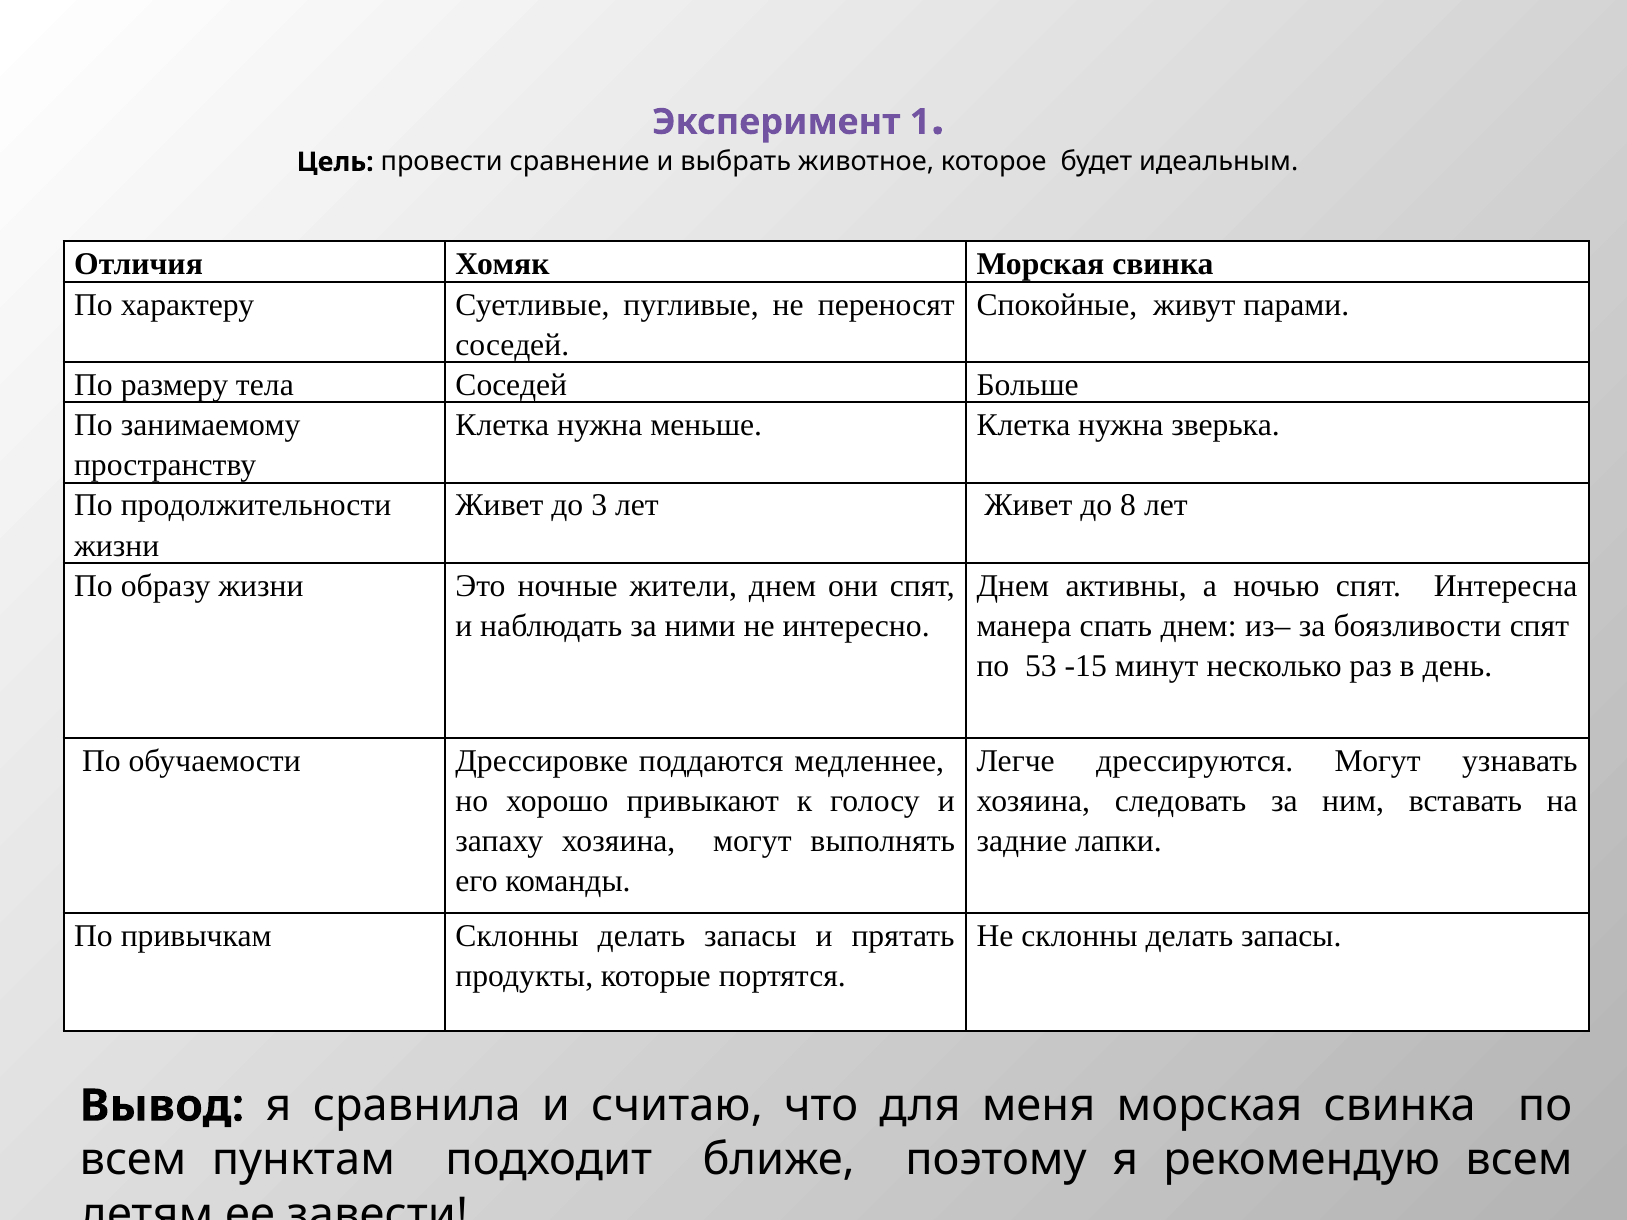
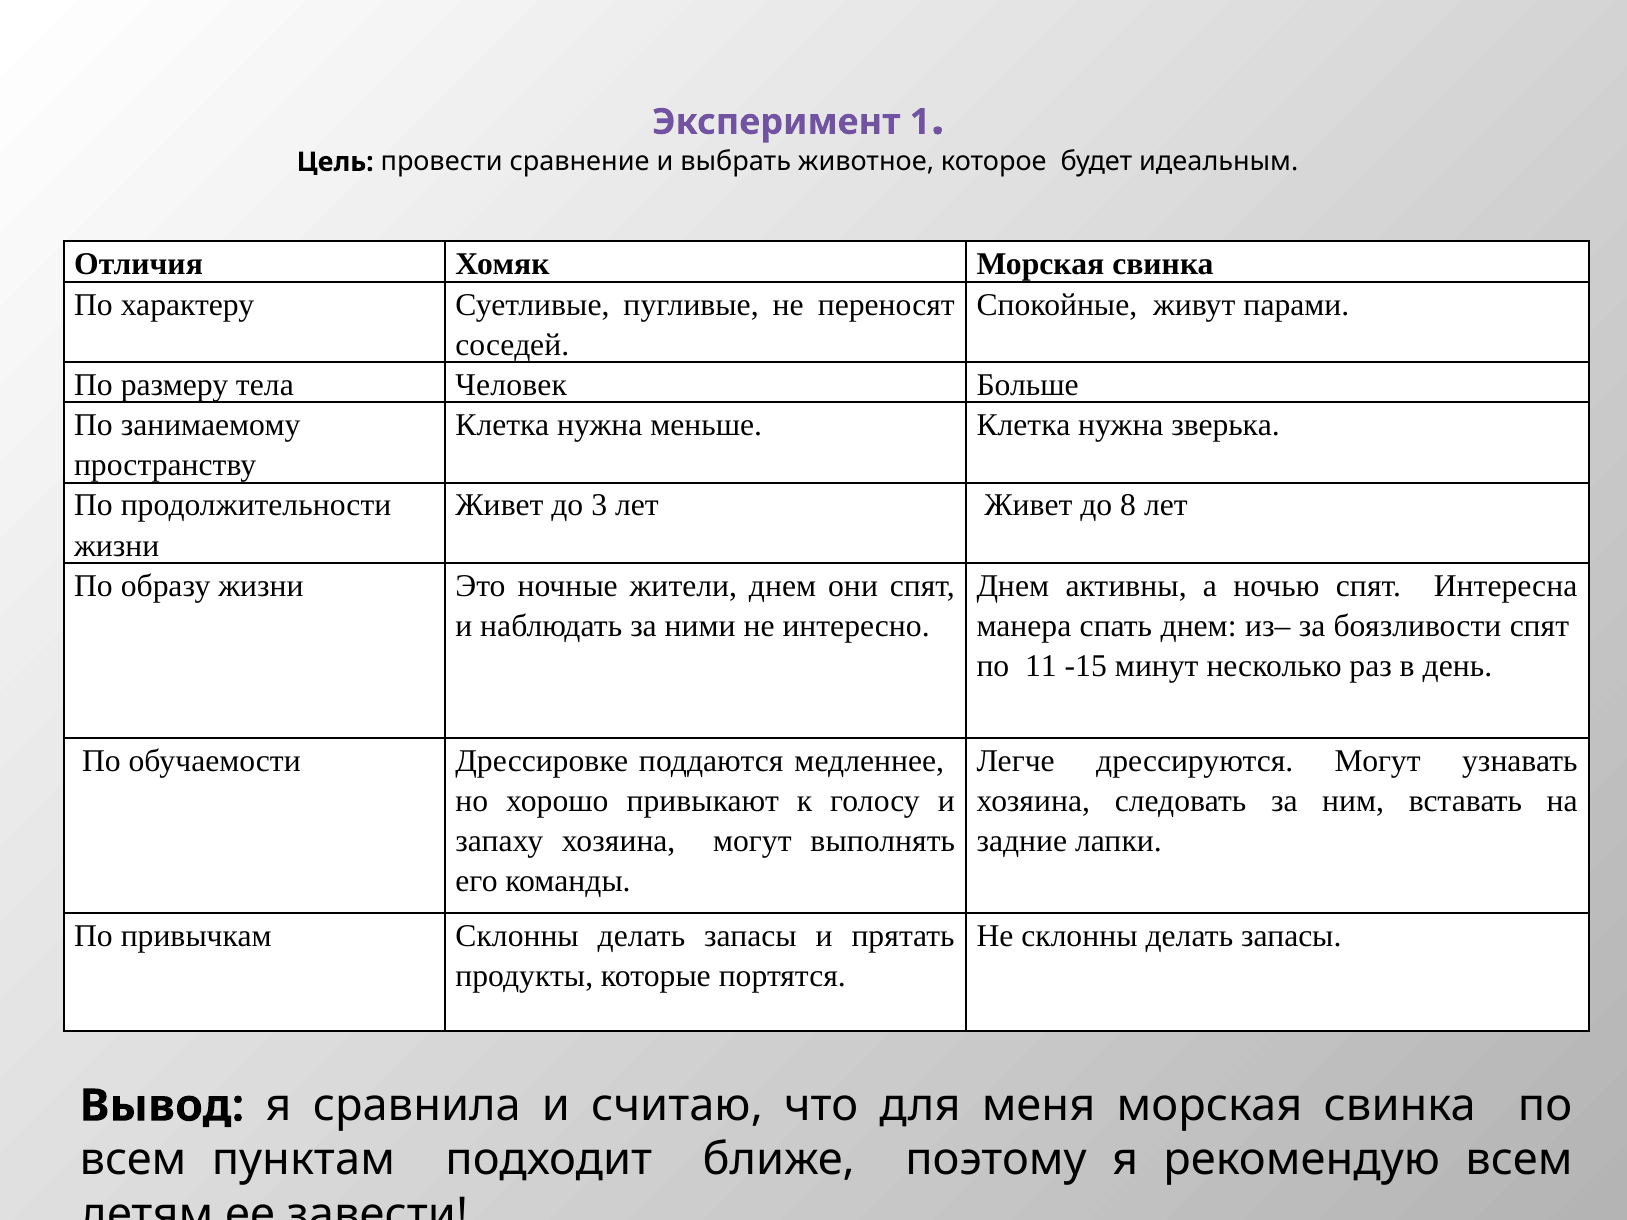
тела Соседей: Соседей -> Человек
53: 53 -> 11
